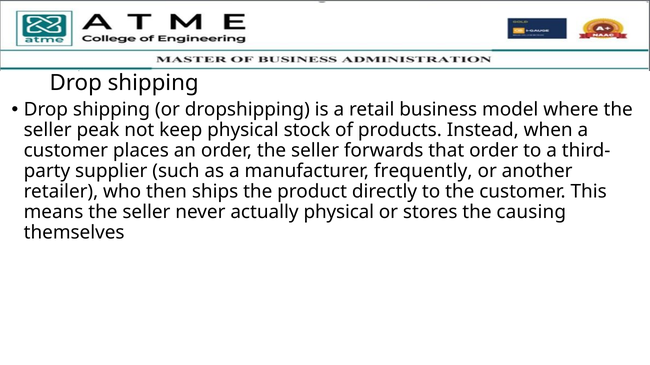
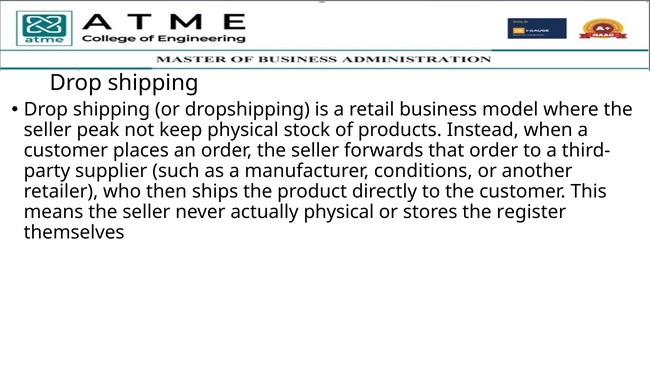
frequently: frequently -> conditions
causing: causing -> register
